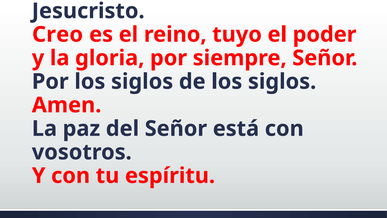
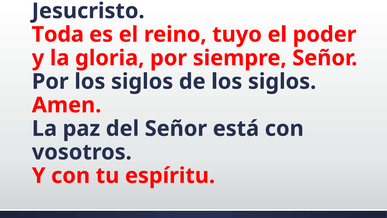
Creo: Creo -> Toda
